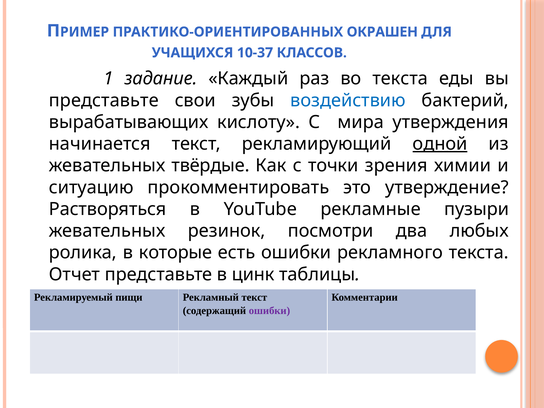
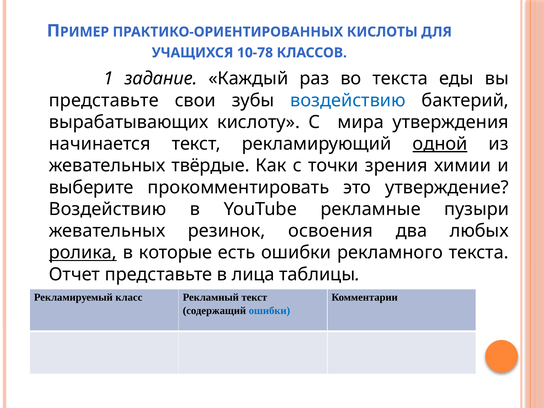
ОКРАШЕН: ОКРАШЕН -> КИСЛОТЫ
10-37: 10-37 -> 10-78
ситуацию: ситуацию -> выберите
Растворяться at (108, 209): Растворяться -> Воздействию
посмотри: посмотри -> освоения
ролика underline: none -> present
цинк: цинк -> лица
пищи: пищи -> класс
ошибки at (269, 311) colour: purple -> blue
